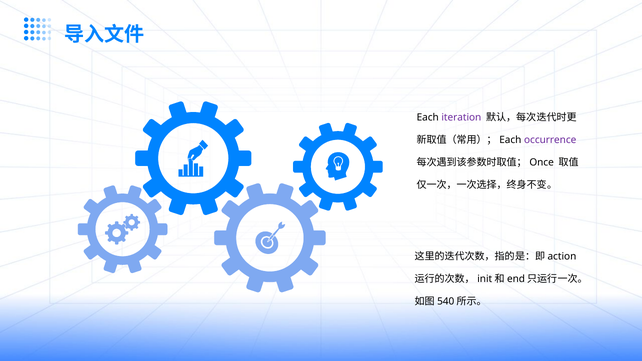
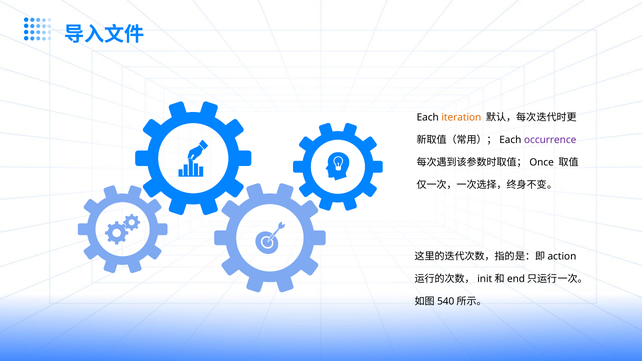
iteration colour: purple -> orange
